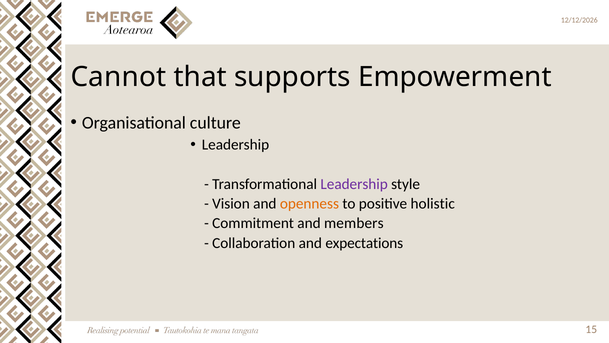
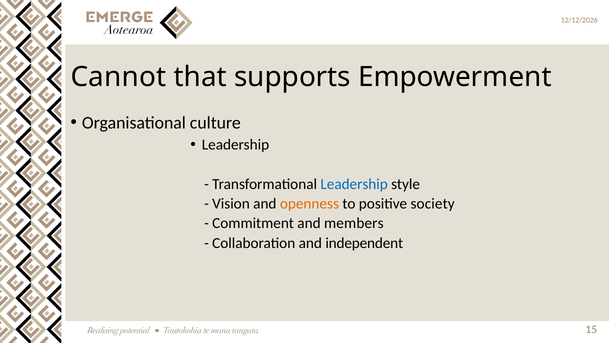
Leadership at (354, 184) colour: purple -> blue
holistic: holistic -> society
expectations: expectations -> independent
